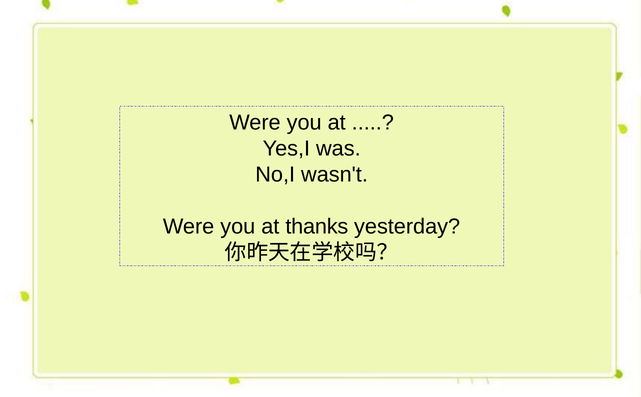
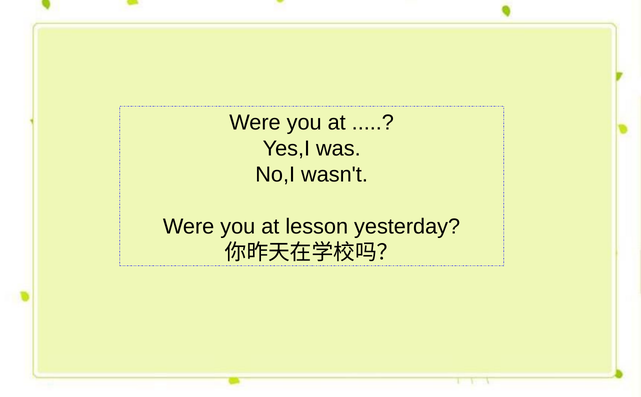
thanks: thanks -> lesson
